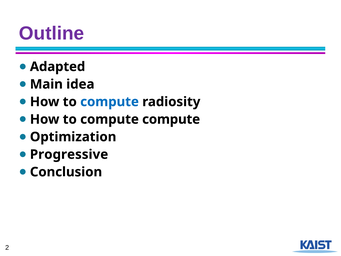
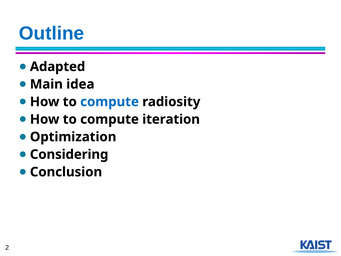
Outline colour: purple -> blue
compute compute: compute -> iteration
Progressive: Progressive -> Considering
